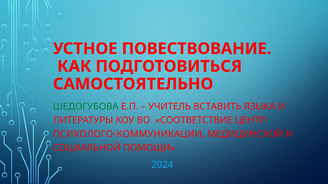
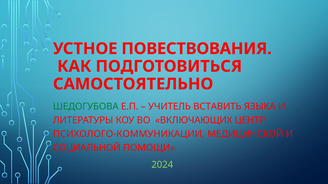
ПОВЕСТВОВАНИЕ: ПОВЕСТВОВАНИЕ -> ПОВЕСТВОВАНИЯ
СООТВЕТСТВИЕ: СООТВЕТСТВИЕ -> ВКЛЮЧАЮЩИХ
2024 colour: light blue -> light green
